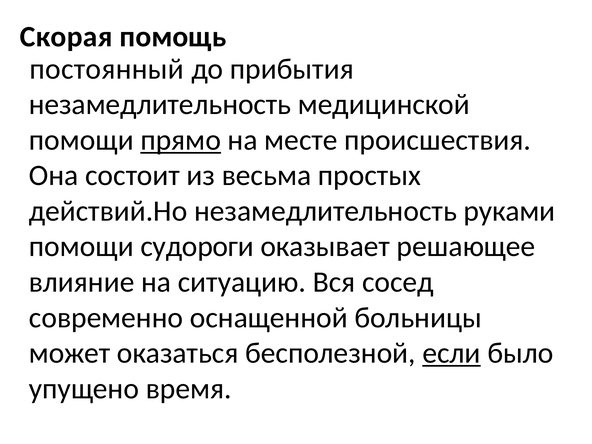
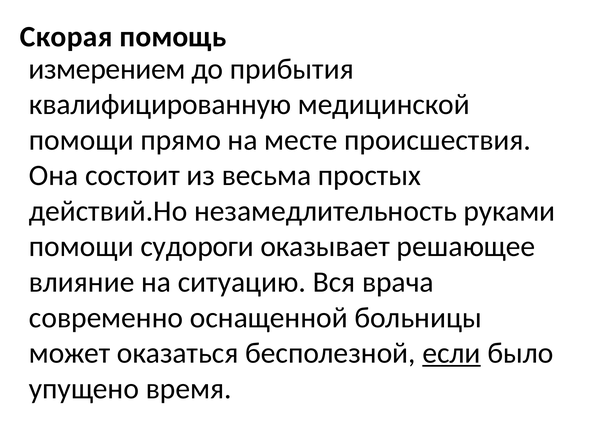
постоянный: постоянный -> измерением
незамедлительность at (160, 104): незамедлительность -> квалифицированную
прямо underline: present -> none
сосед: сосед -> врача
